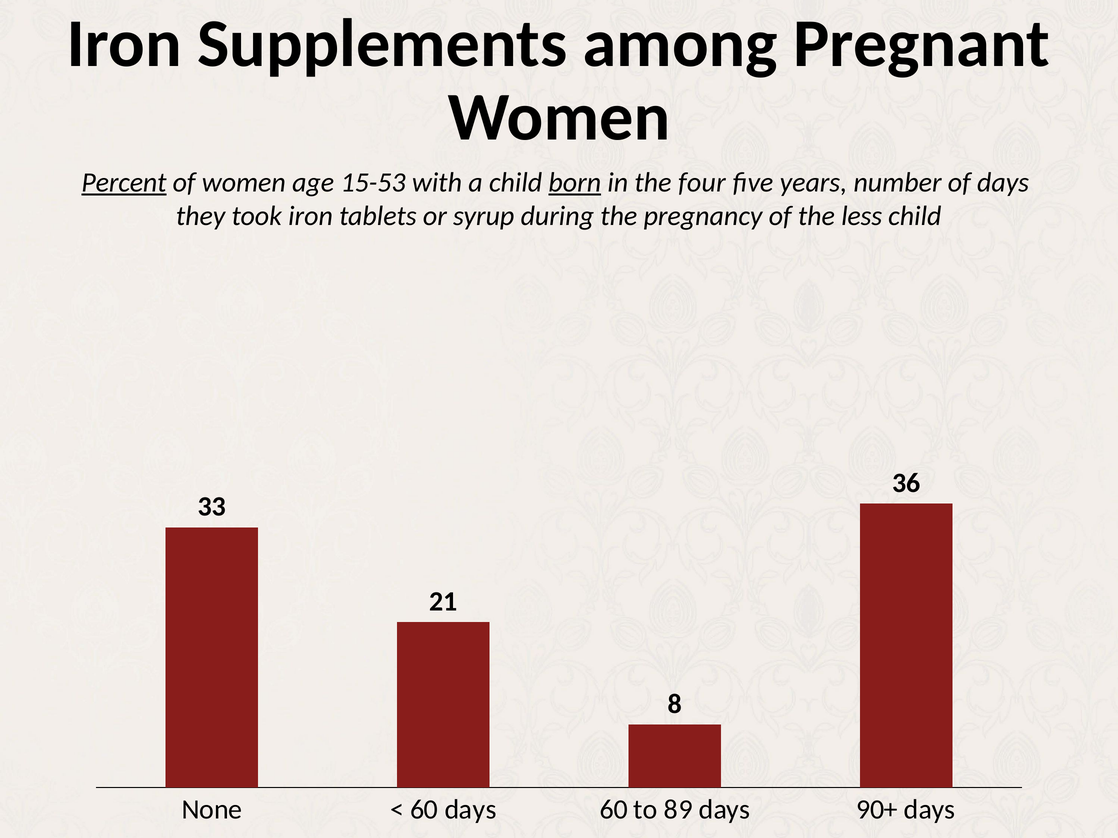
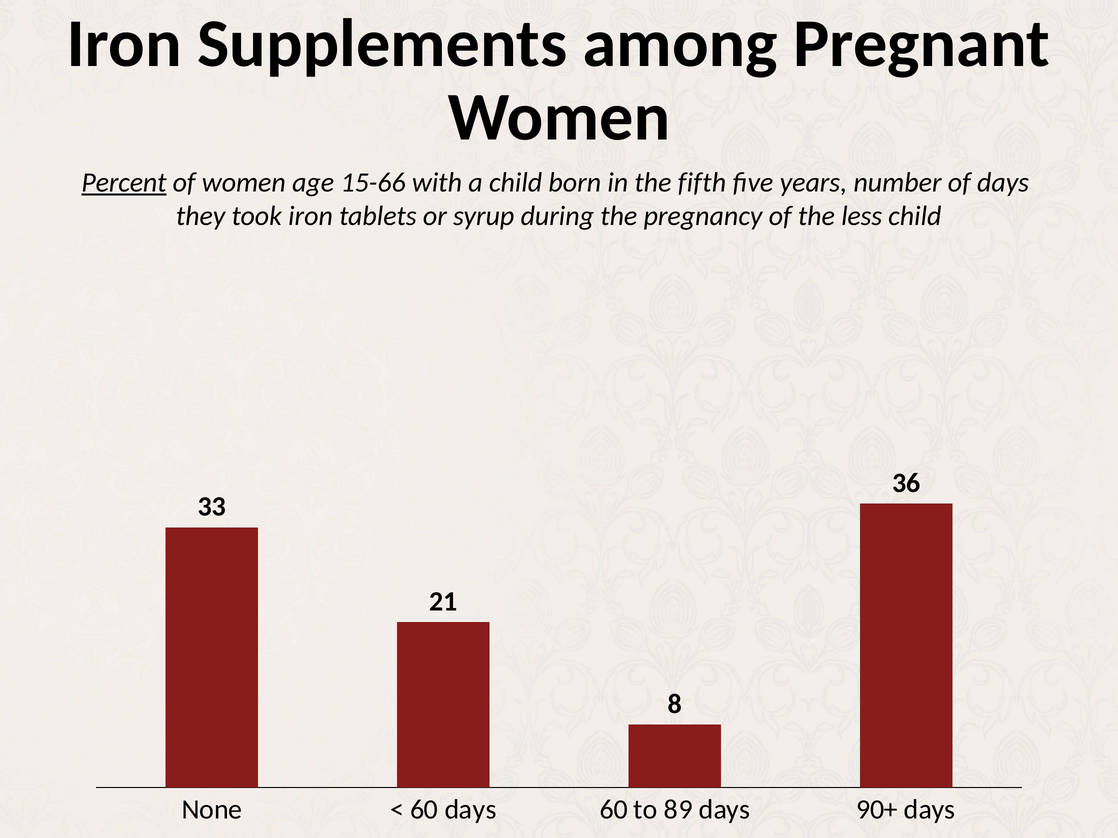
15-53: 15-53 -> 15-66
born underline: present -> none
four: four -> fifth
